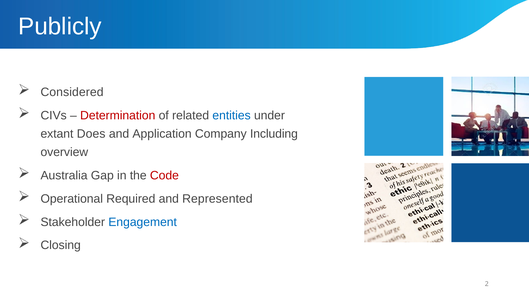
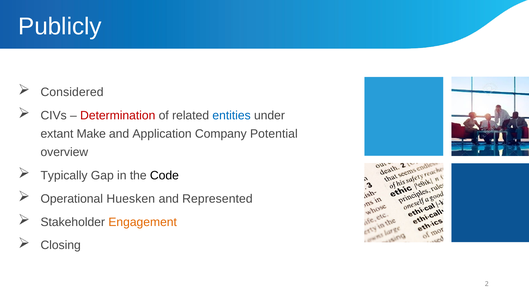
Does: Does -> Make
Including: Including -> Potential
Australia: Australia -> Typically
Code colour: red -> black
Required: Required -> Huesken
Engagement colour: blue -> orange
